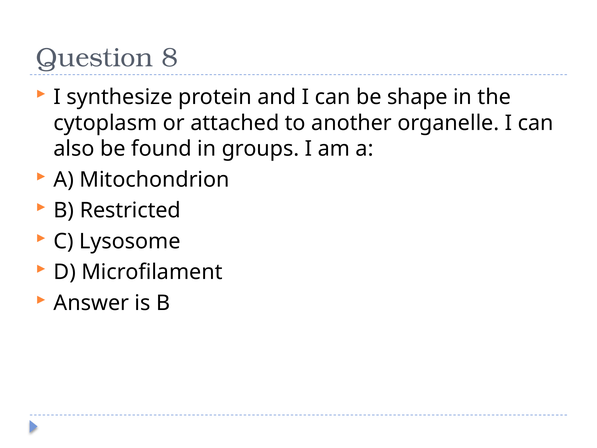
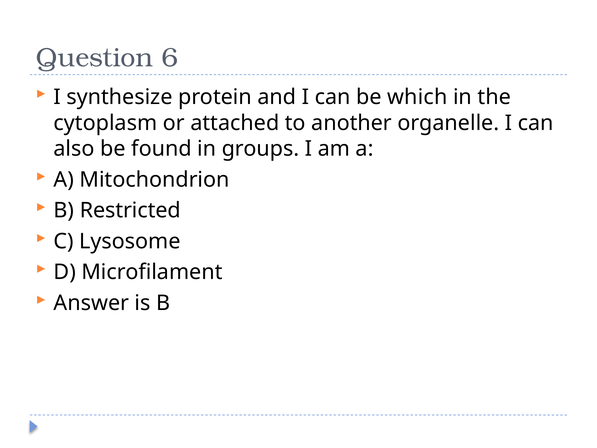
8: 8 -> 6
shape: shape -> which
